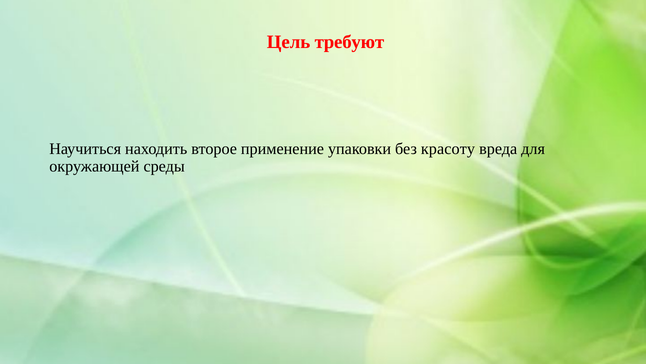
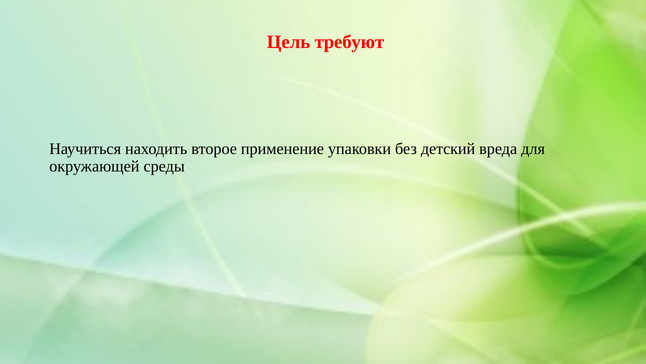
красоту: красоту -> детский
